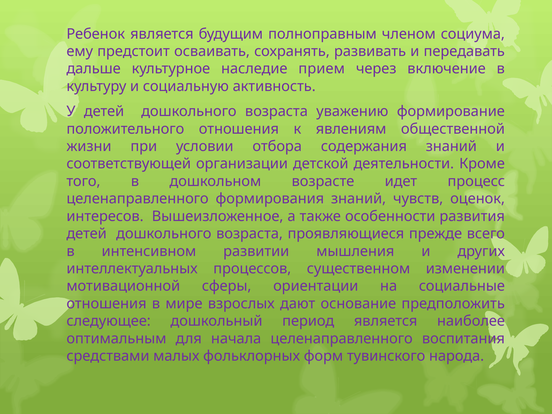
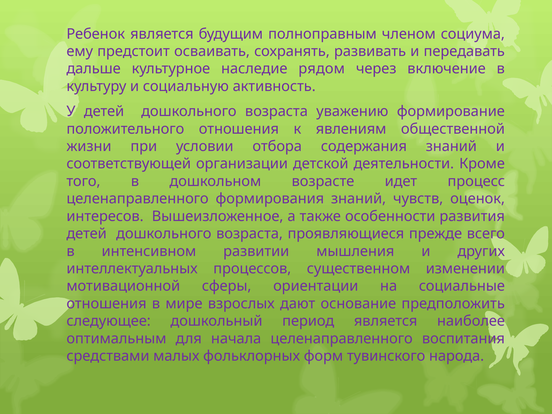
прием: прием -> рядом
